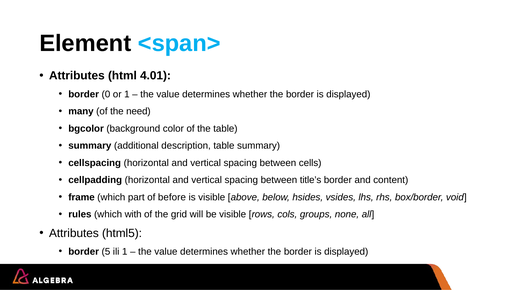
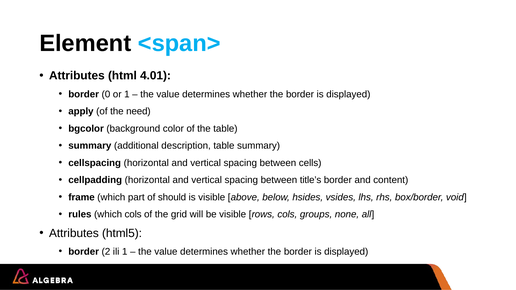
many: many -> apply
before: before -> should
which with: with -> cols
5: 5 -> 2
